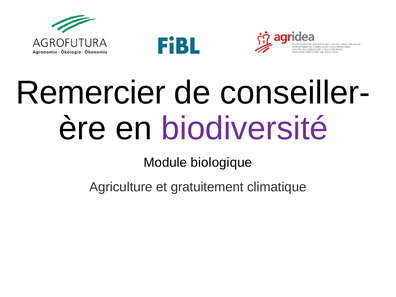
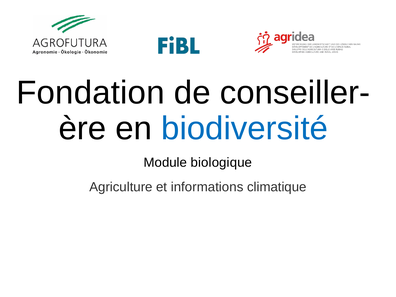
Remercier: Remercier -> Fondation
biodiversité colour: purple -> blue
gratuitement: gratuitement -> informations
